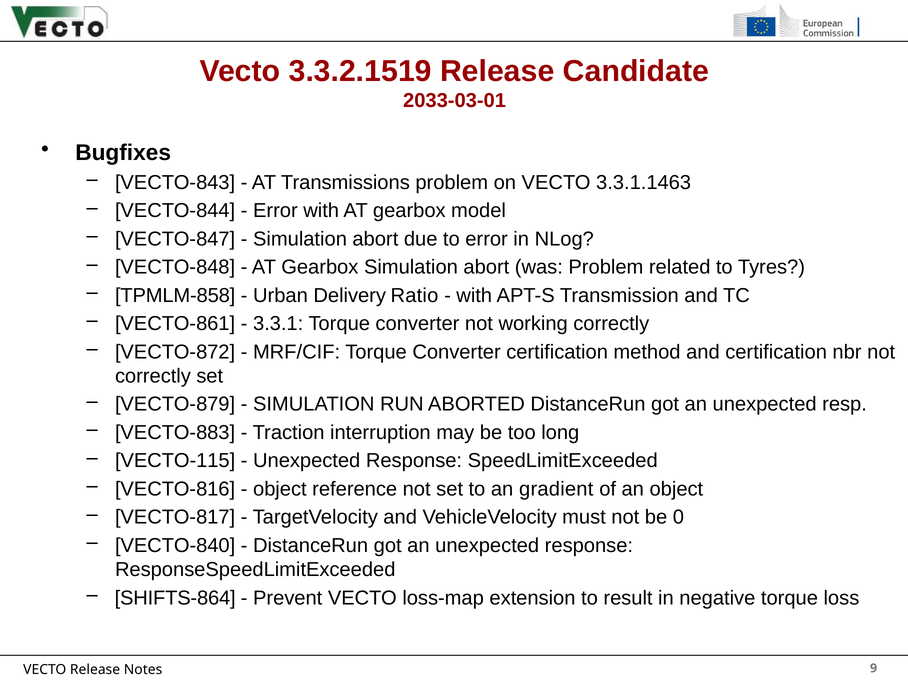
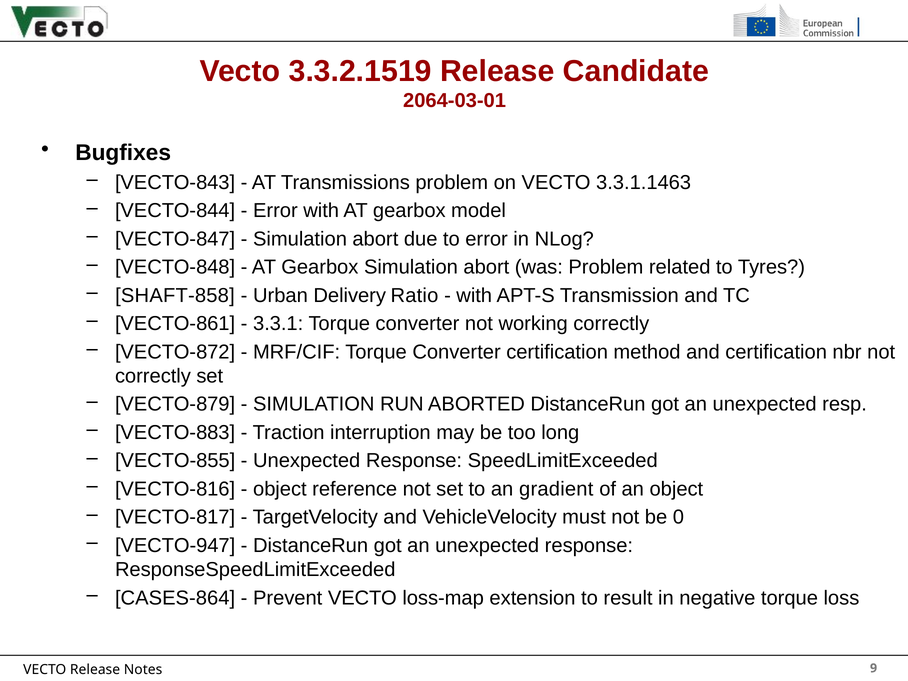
2033-03-01: 2033-03-01 -> 2064-03-01
TPMLM-858: TPMLM-858 -> SHAFT-858
VECTO-115: VECTO-115 -> VECTO-855
VECTO-840: VECTO-840 -> VECTO-947
SHIFTS-864: SHIFTS-864 -> CASES-864
